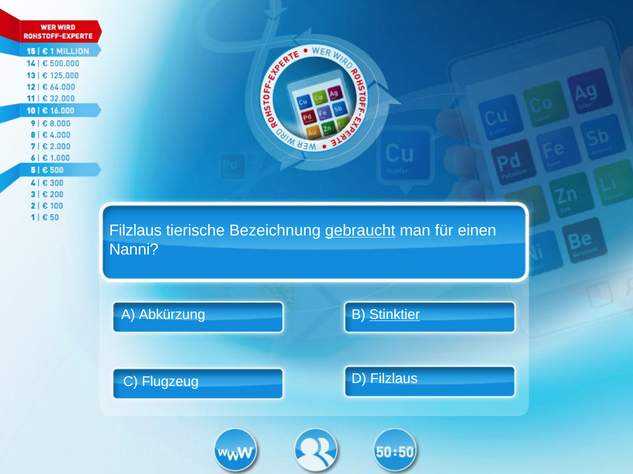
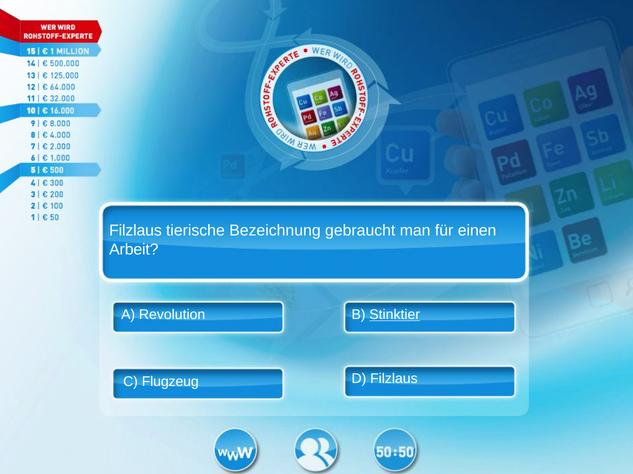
gebraucht underline: present -> none
Nanni: Nanni -> Arbeit
Abkürzung: Abkürzung -> Revolution
